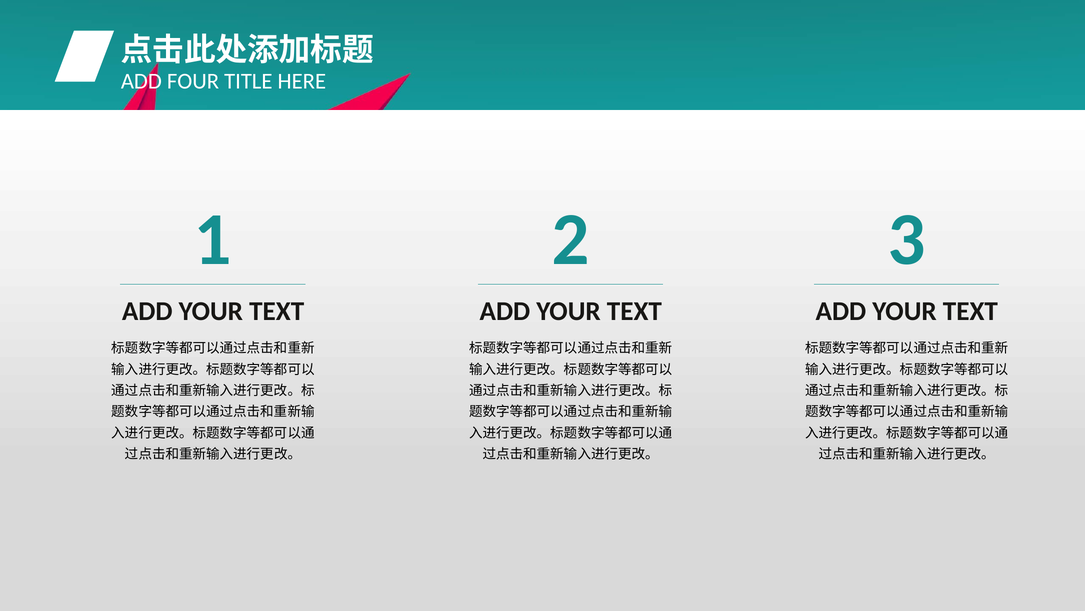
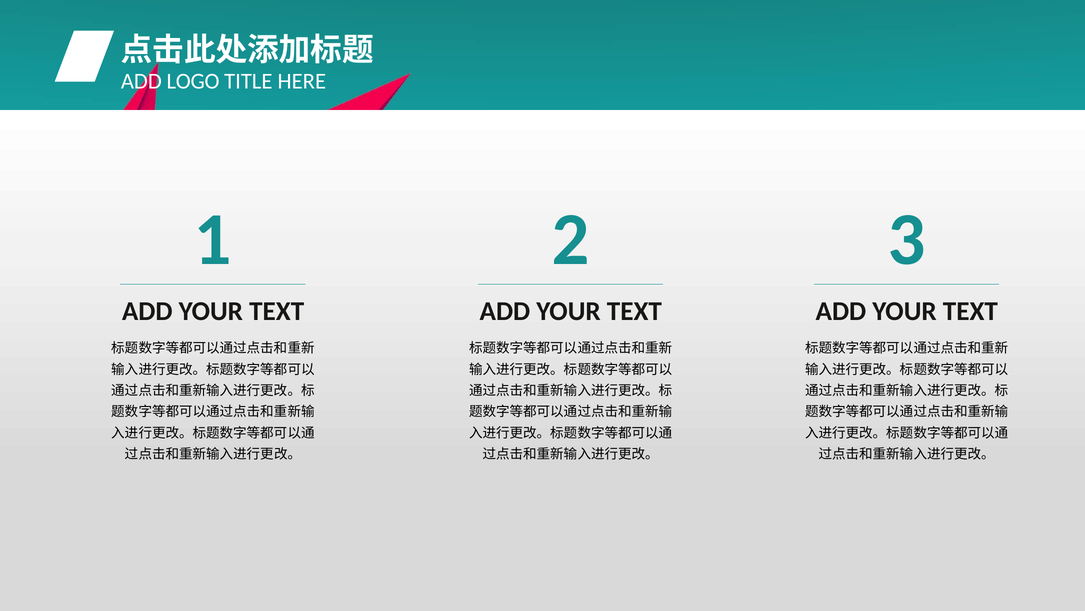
FOUR: FOUR -> LOGO
